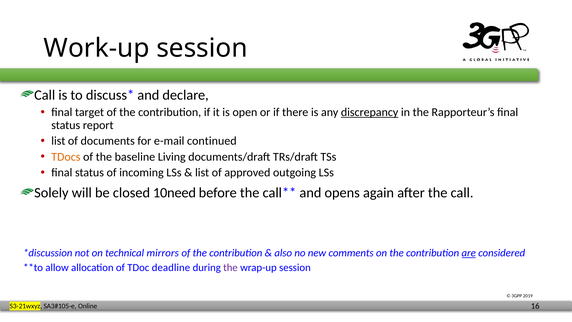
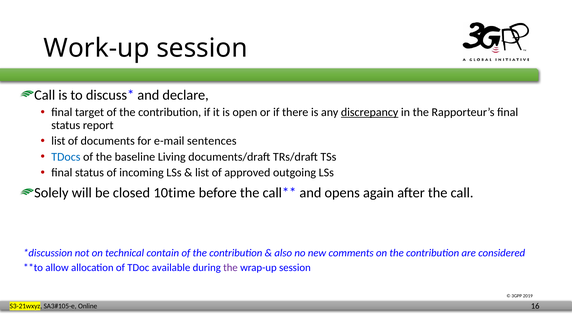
continued: continued -> sentences
TDocs colour: orange -> blue
10need: 10need -> 10time
mirrors: mirrors -> contain
are underline: present -> none
deadline: deadline -> available
